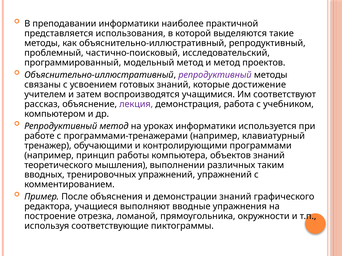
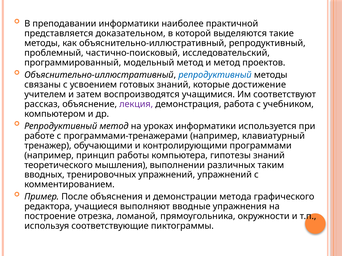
использования: использования -> доказательном
репродуктивный at (215, 75) colour: purple -> blue
объектов: объектов -> гипотезы
демонстрации знаний: знаний -> метода
